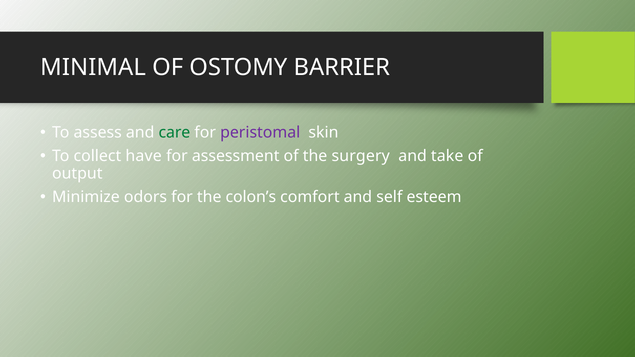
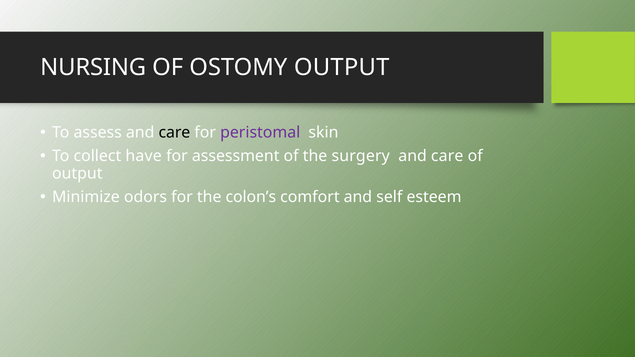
MINIMAL: MINIMAL -> NURSING
OSTOMY BARRIER: BARRIER -> OUTPUT
care at (174, 133) colour: green -> black
take at (447, 156): take -> care
